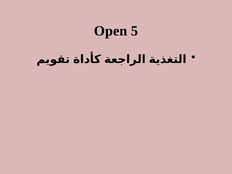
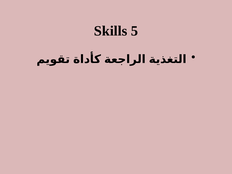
Open: Open -> Skills
